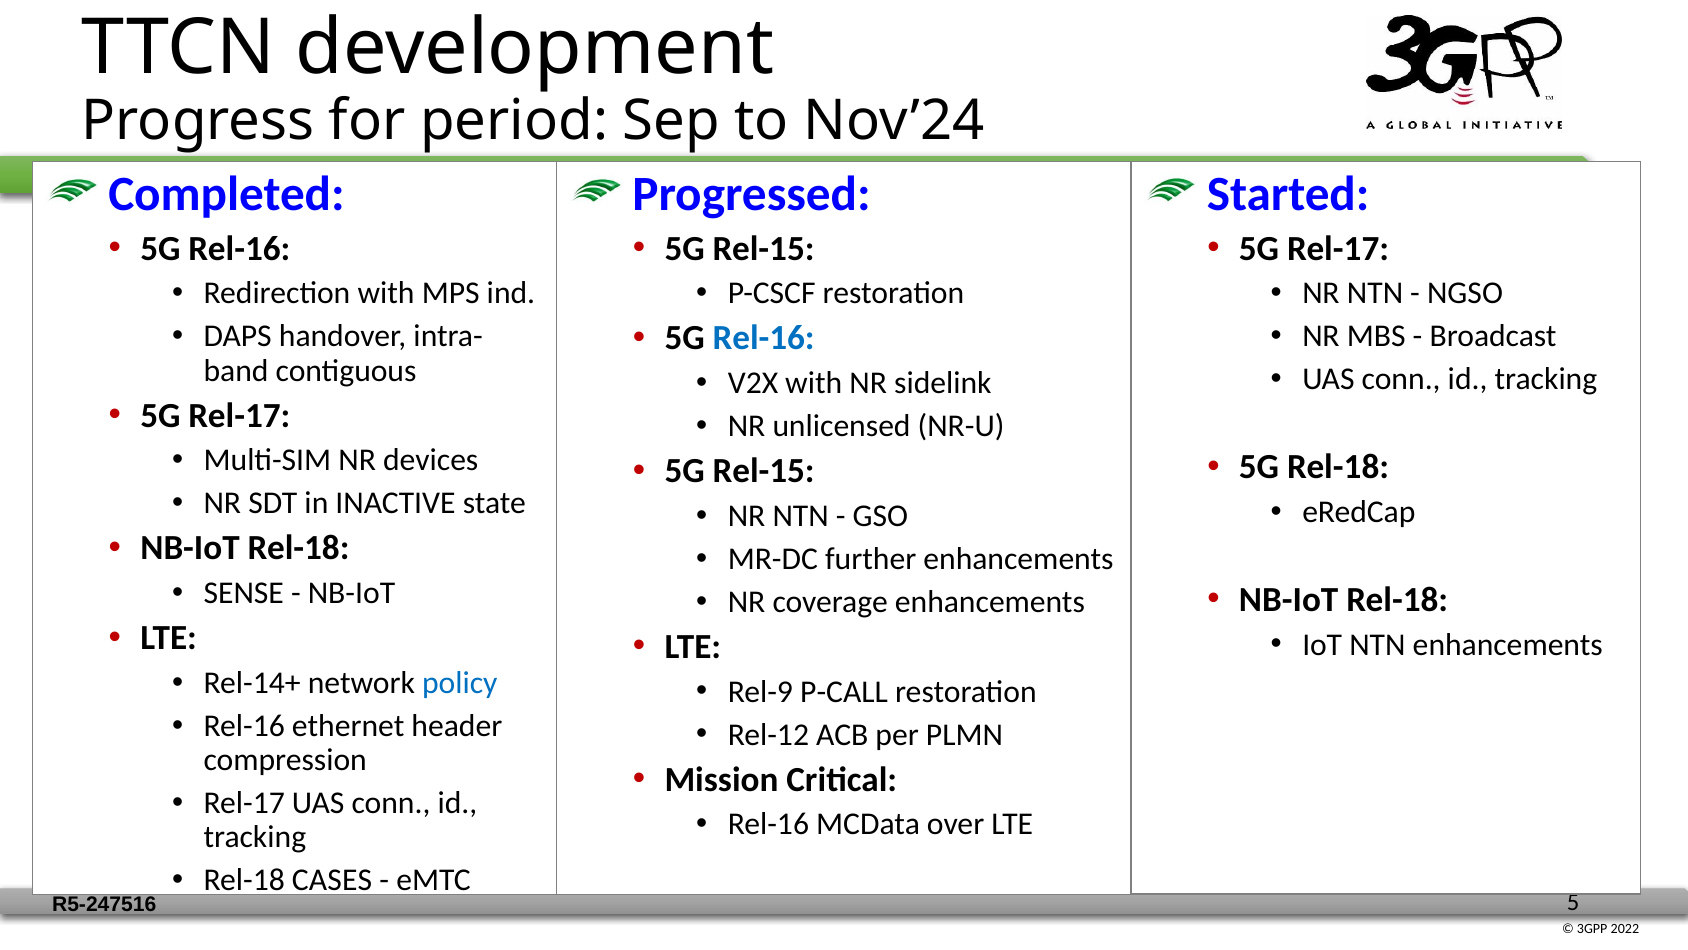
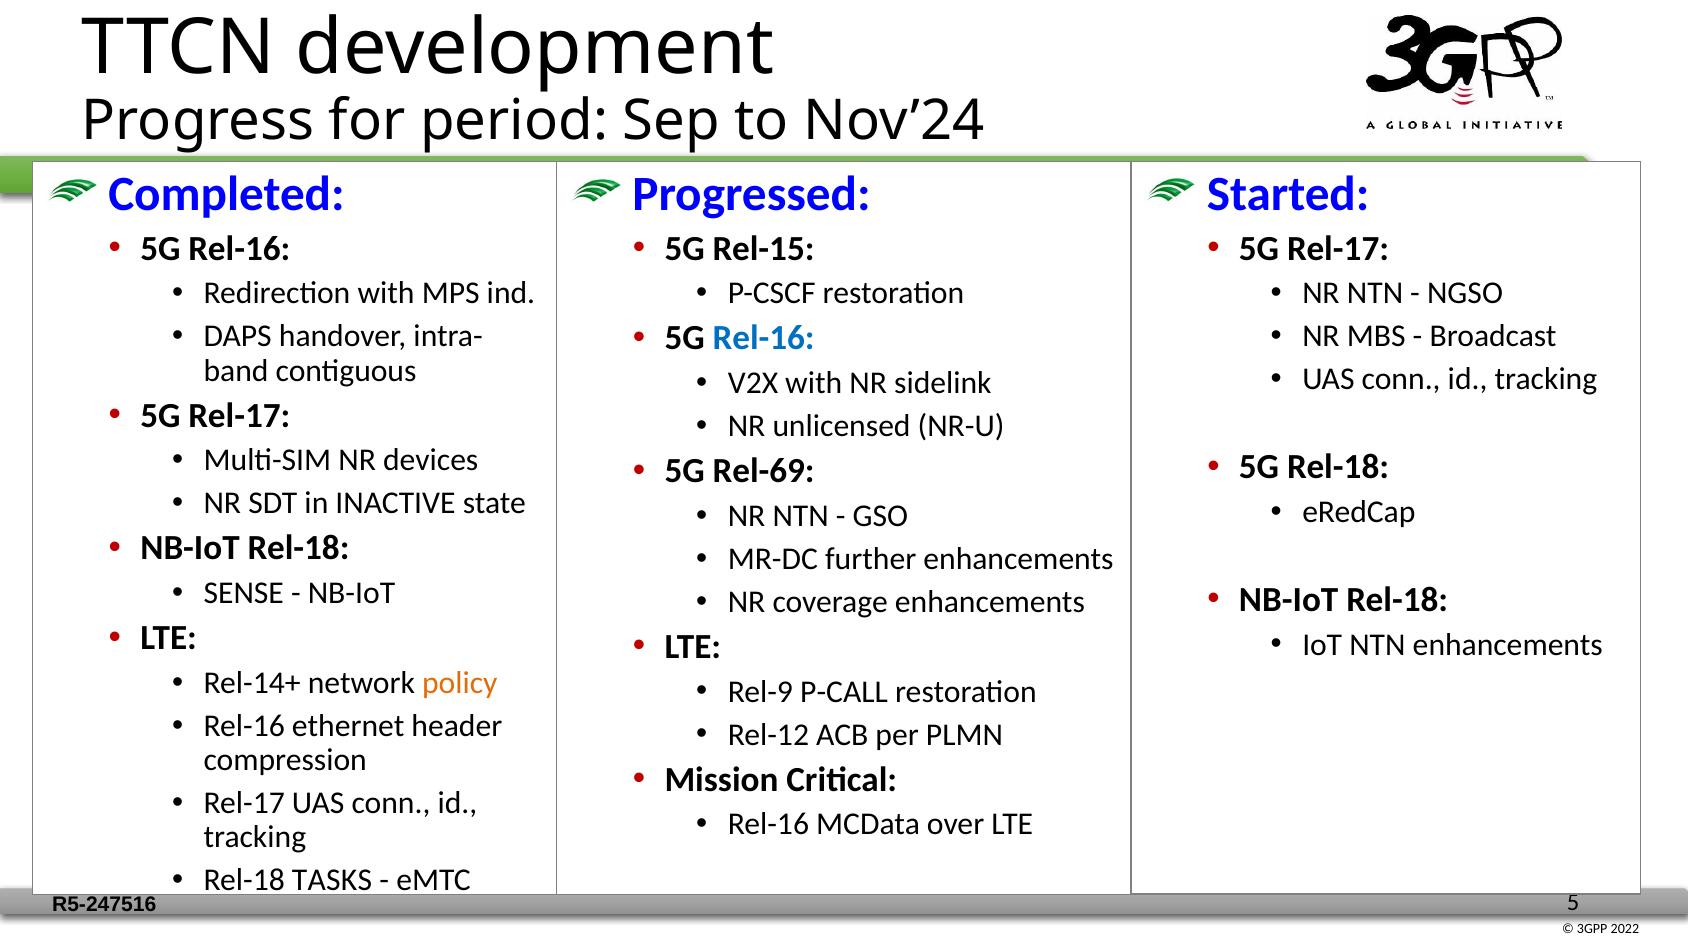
Rel-15 at (764, 471): Rel-15 -> Rel-69
policy colour: blue -> orange
CASES: CASES -> TASKS
